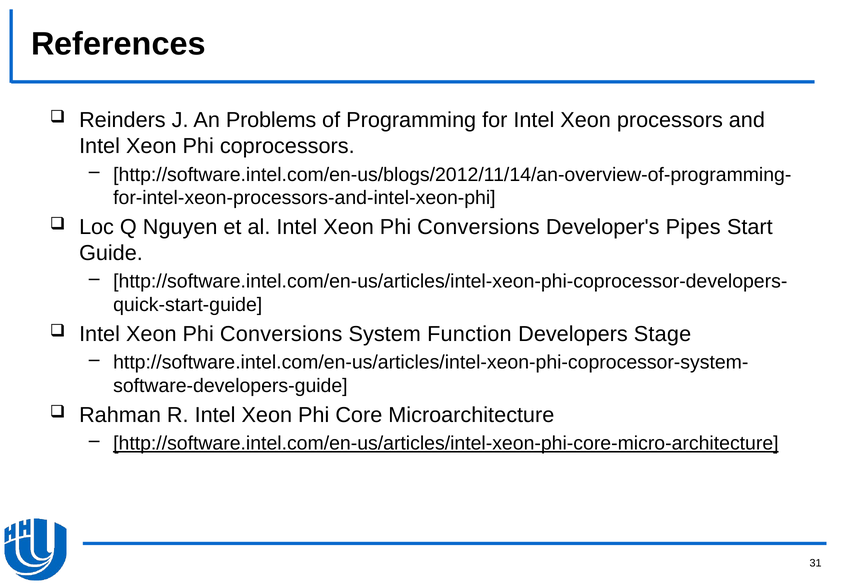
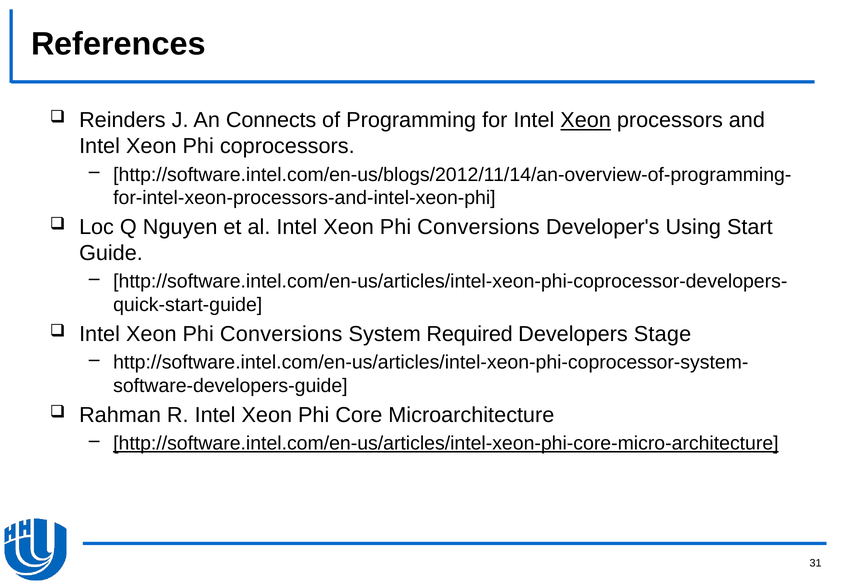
Problems: Problems -> Connects
Xeon at (586, 120) underline: none -> present
Pipes: Pipes -> Using
Function: Function -> Required
